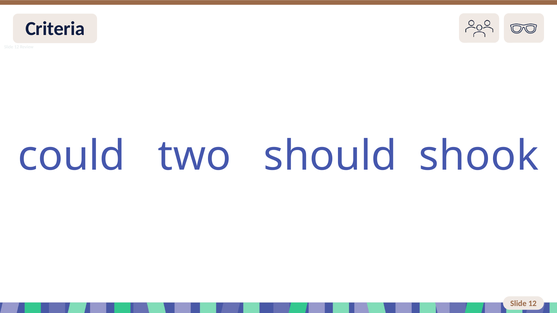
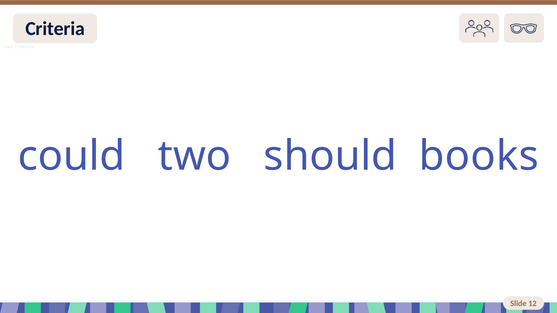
shook: shook -> books
